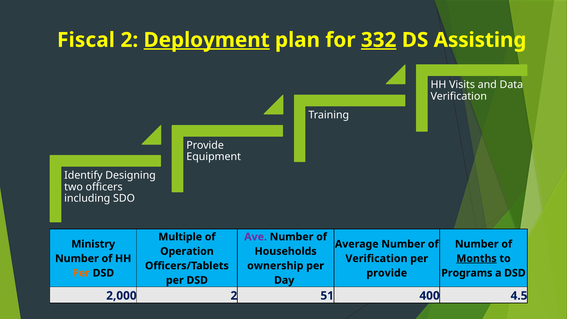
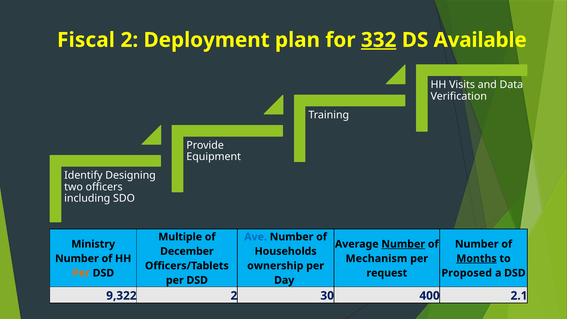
Deployment underline: present -> none
Assisting: Assisting -> Available
Ave colour: purple -> blue
Number at (403, 244) underline: none -> present
Operation: Operation -> December
Verification at (376, 258): Verification -> Mechanism
provide at (387, 273): provide -> request
Programs: Programs -> Proposed
2,000: 2,000 -> 9,322
51: 51 -> 30
4.5: 4.5 -> 2.1
